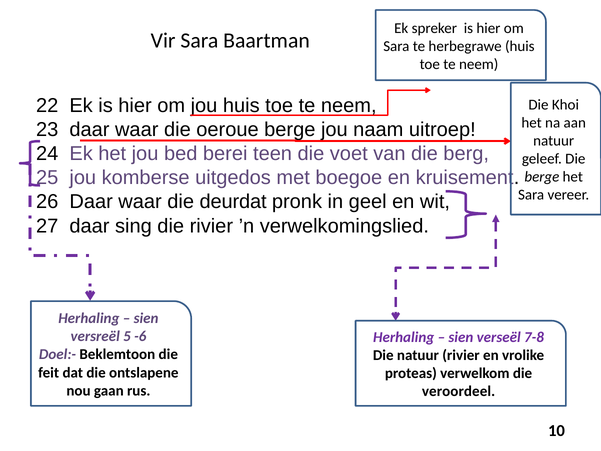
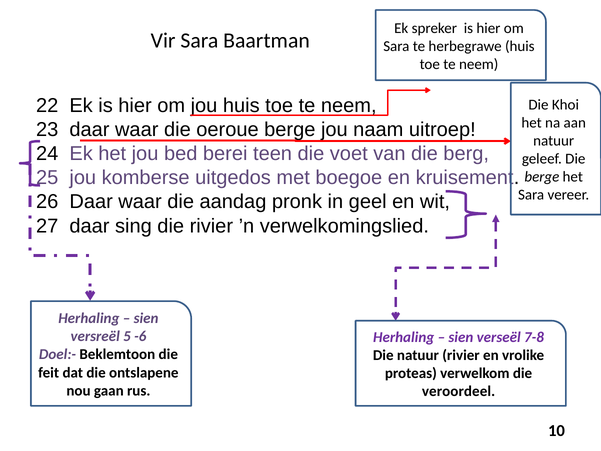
deurdat: deurdat -> aandag
